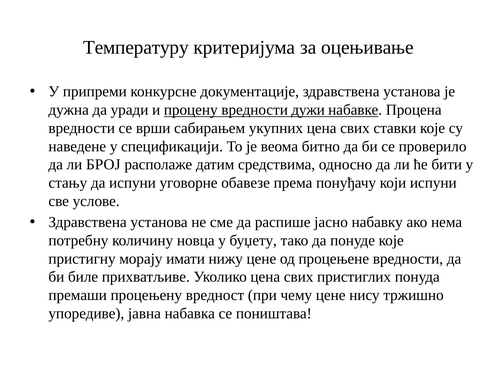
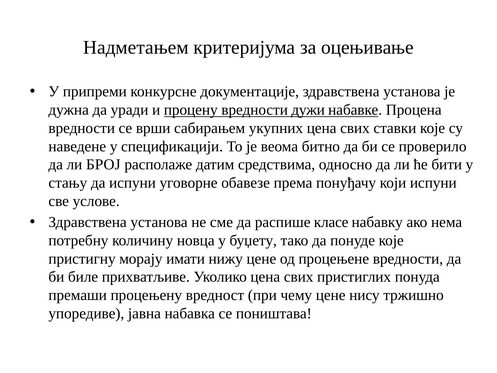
Температуру: Температуру -> Надметањем
јасно: јасно -> класе
